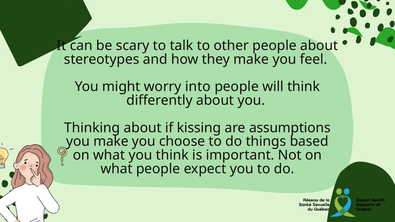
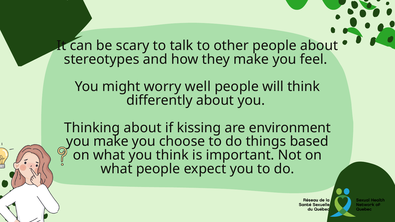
into: into -> well
assumptions: assumptions -> environment
